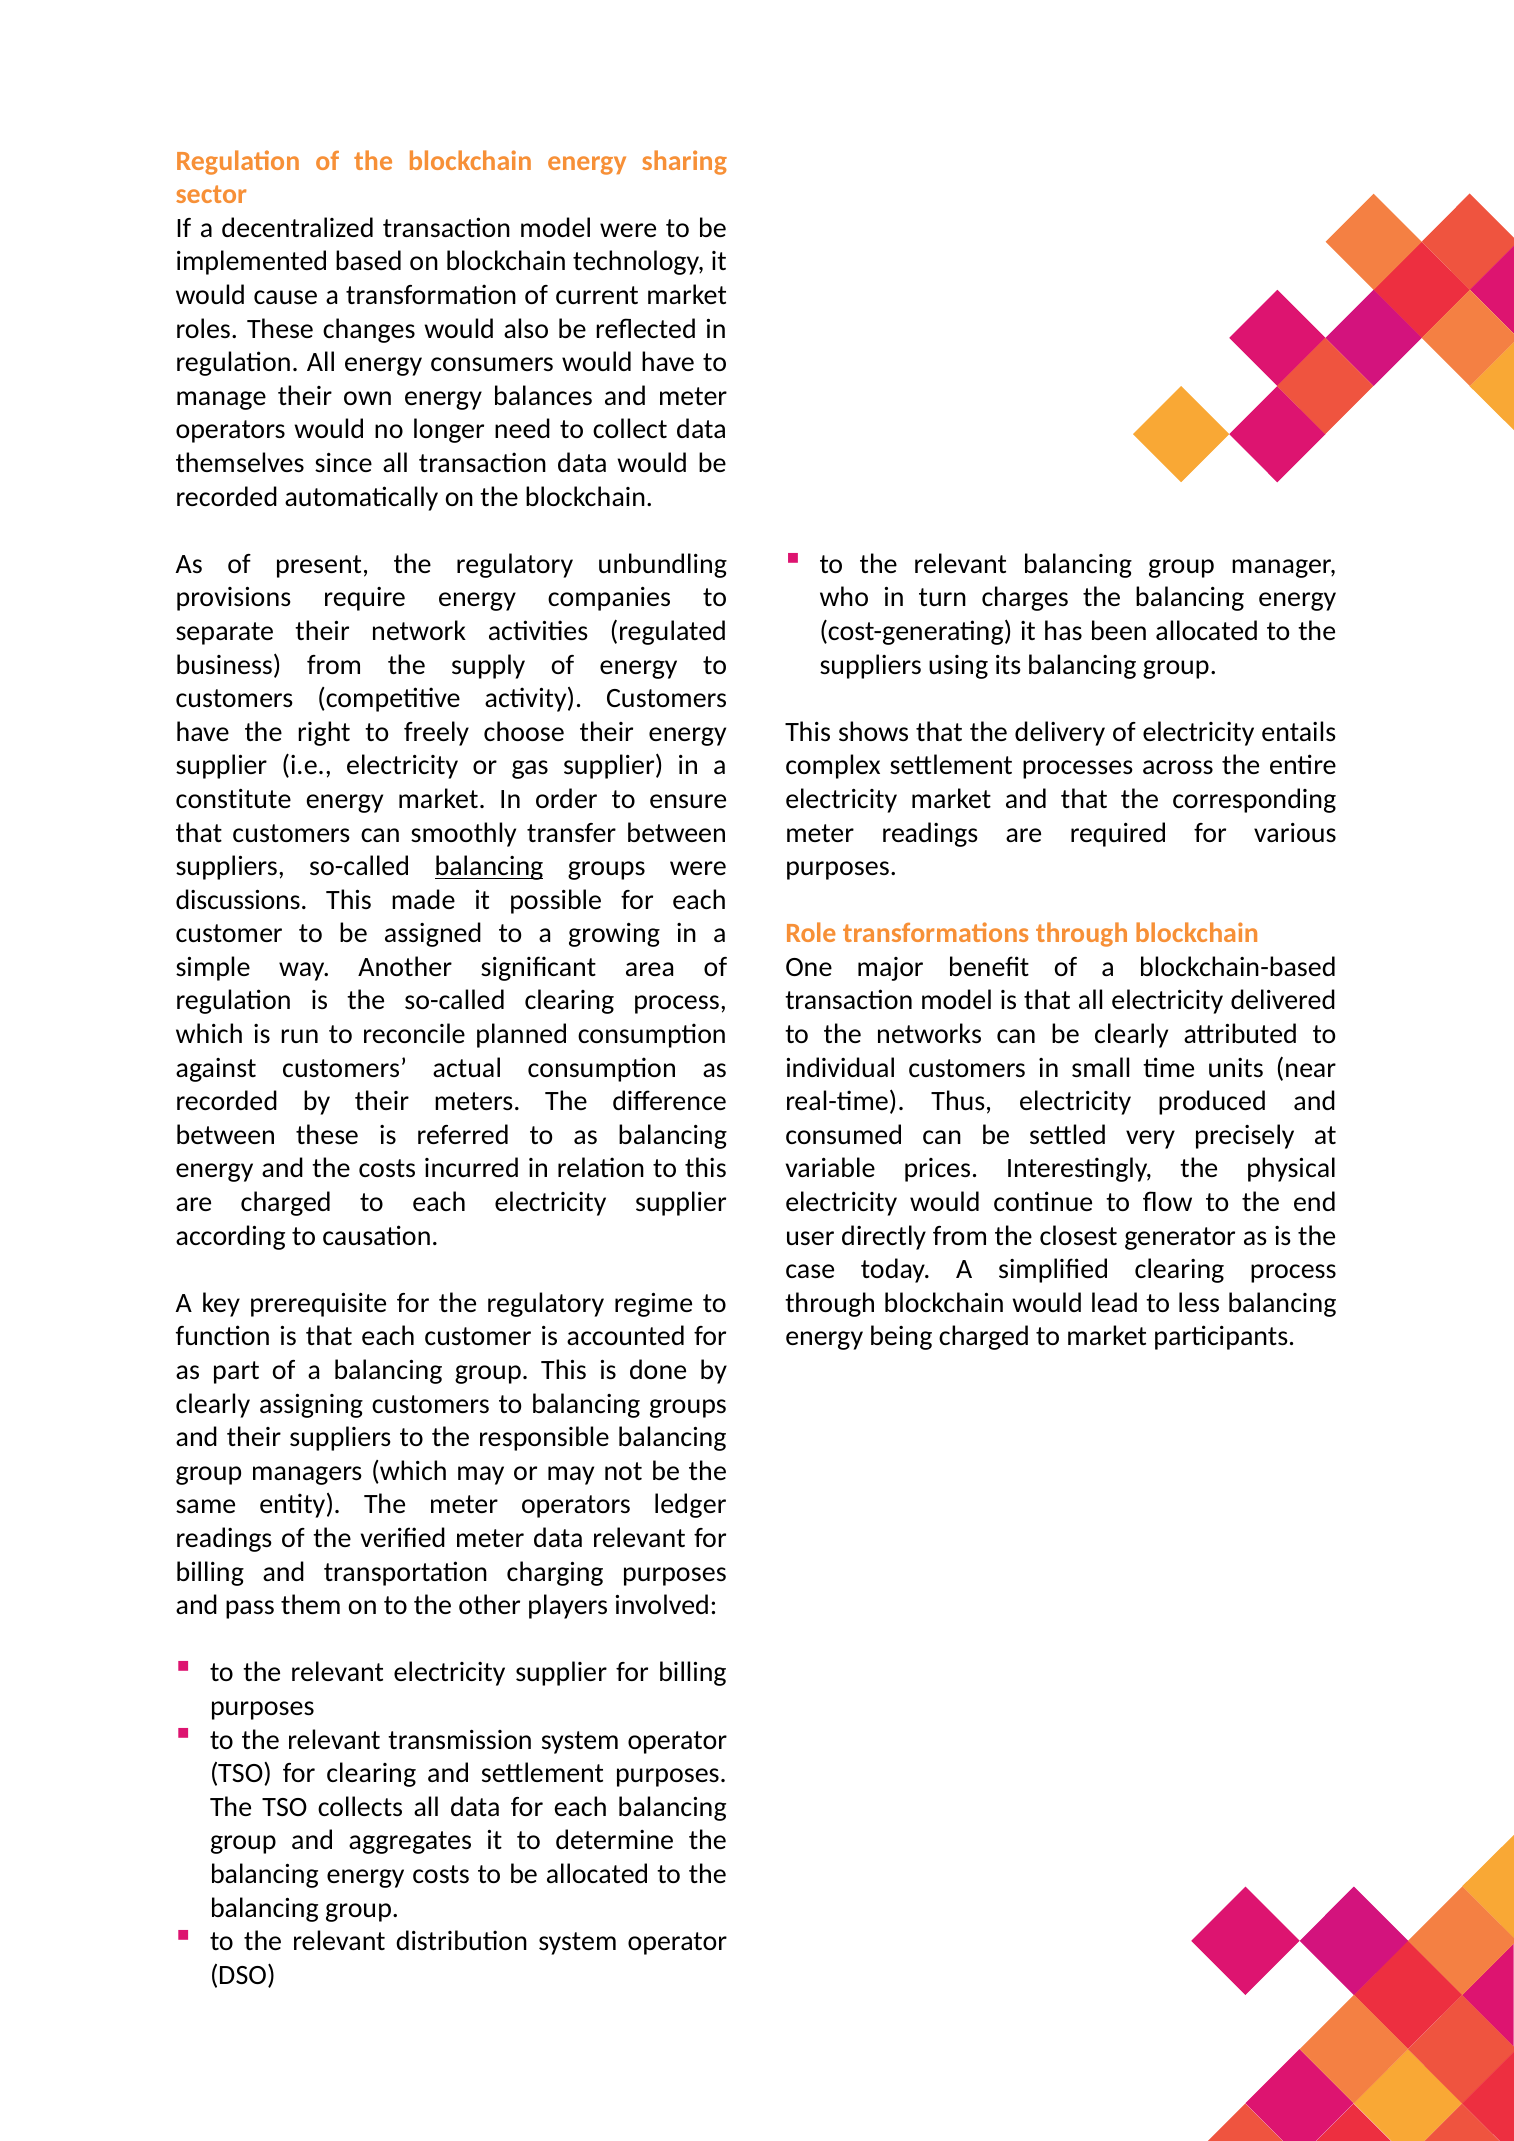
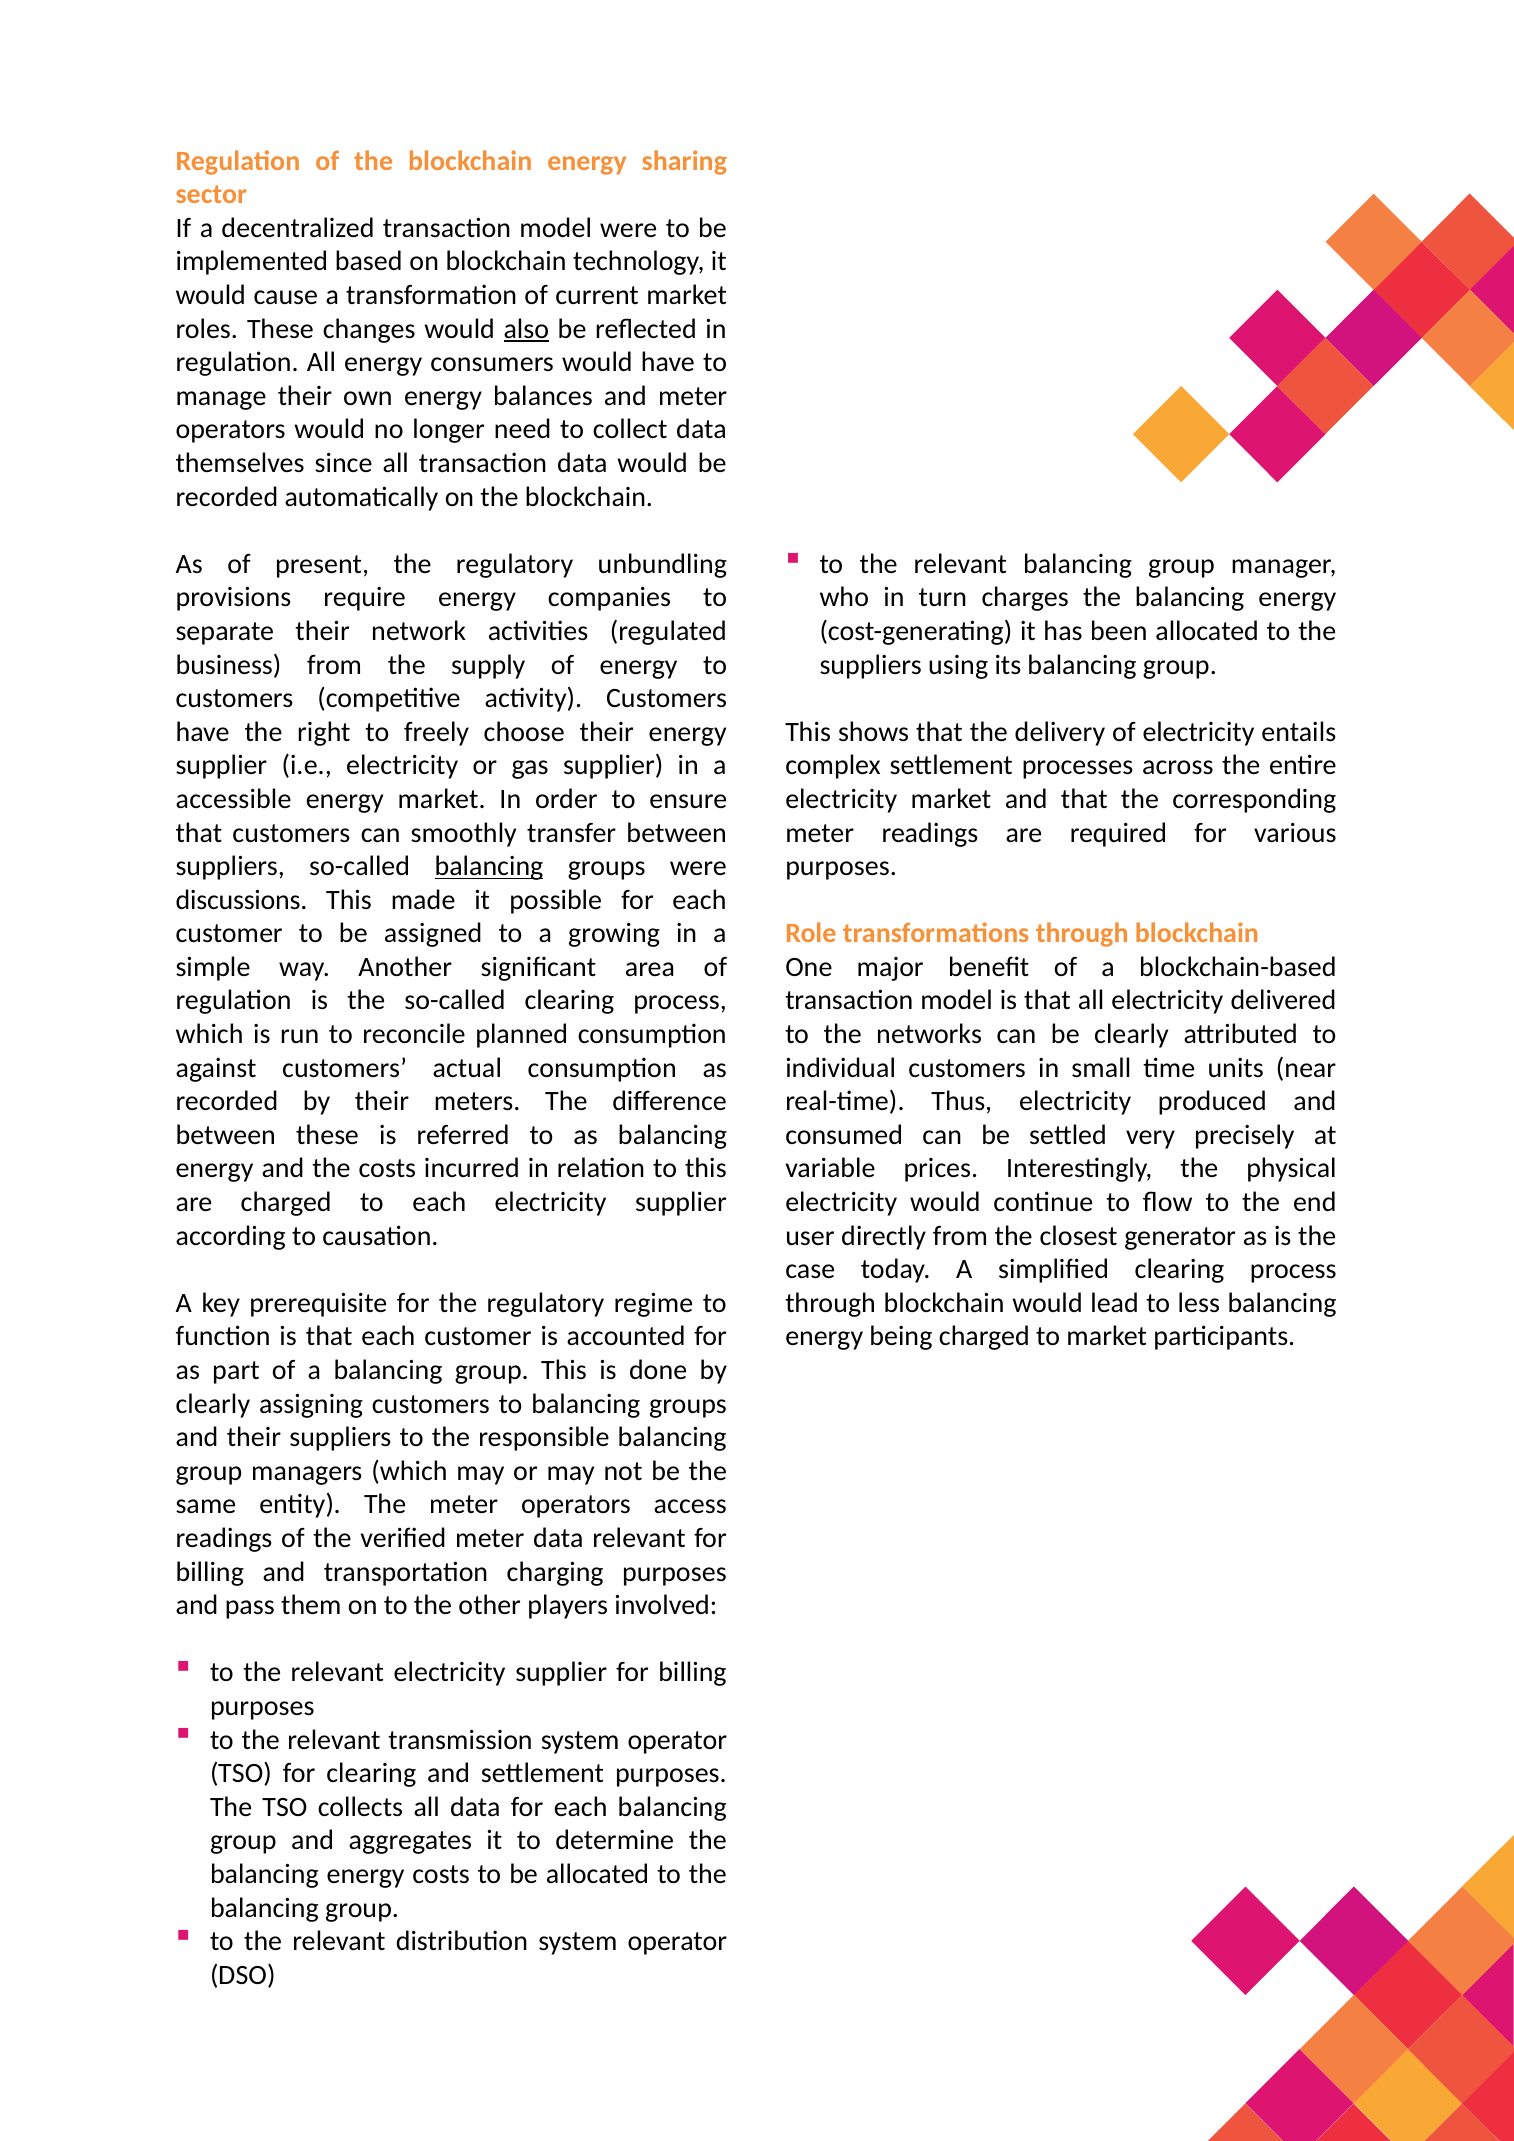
also underline: none -> present
constitute: constitute -> accessible
ledger: ledger -> access
